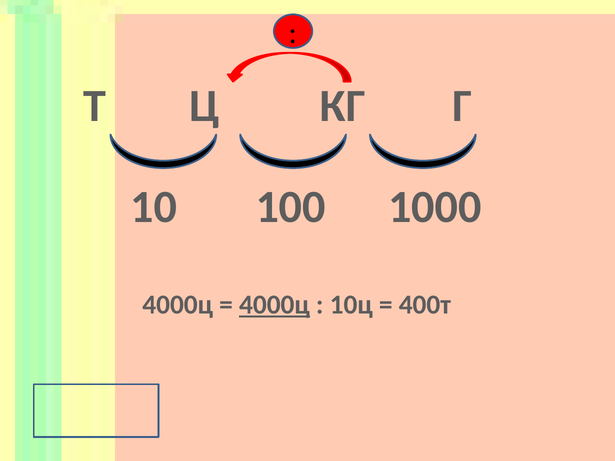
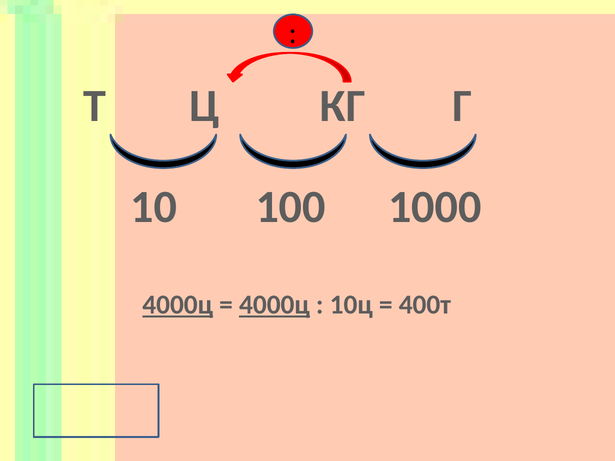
4000ц at (178, 305) underline: none -> present
